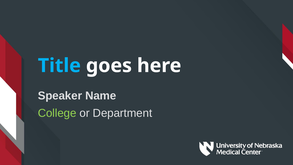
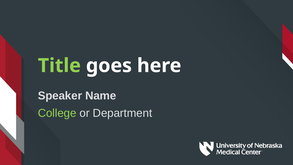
Title colour: light blue -> light green
